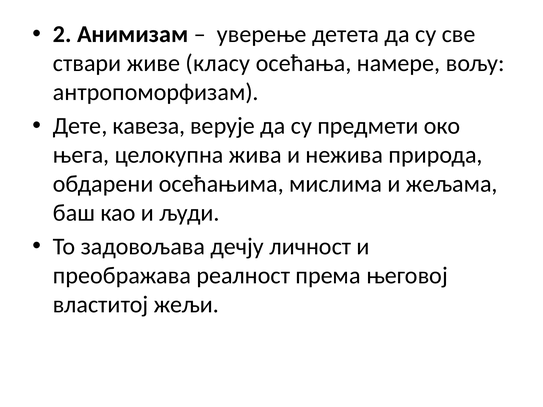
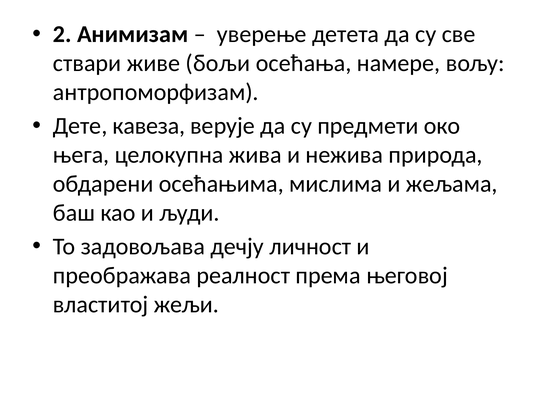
класу: класу -> бољи
